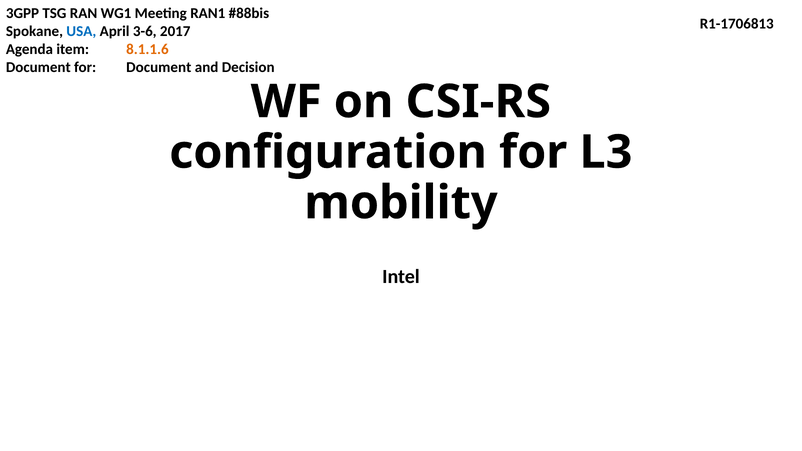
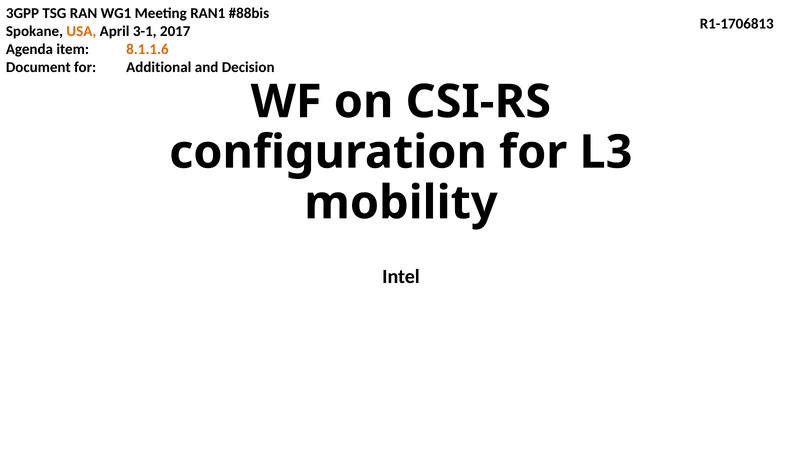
USA colour: blue -> orange
3-6: 3-6 -> 3-1
for Document: Document -> Additional
